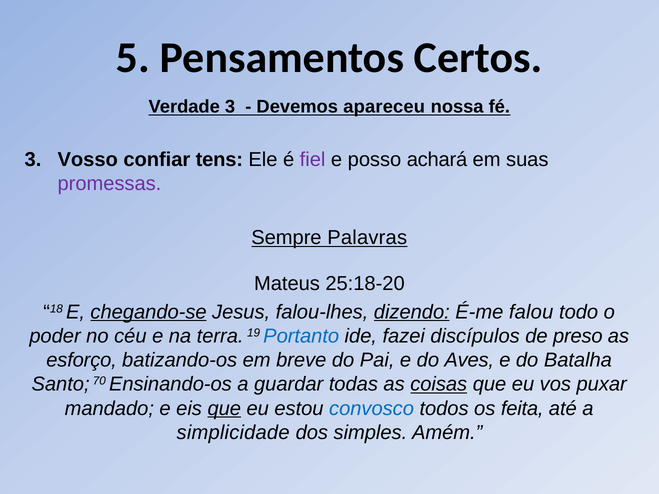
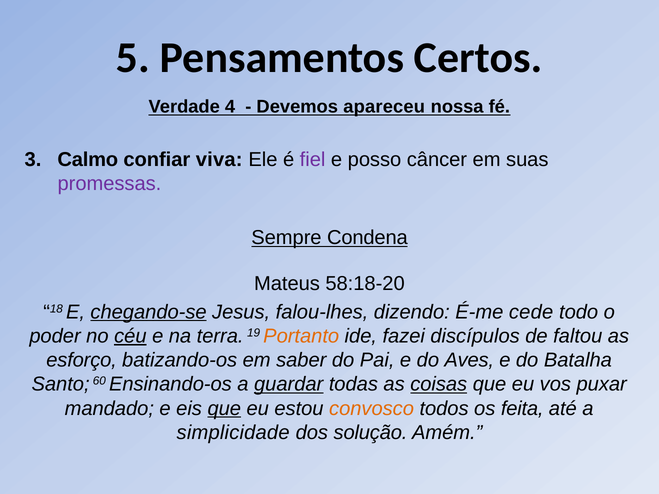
Verdade 3: 3 -> 4
Vosso: Vosso -> Calmo
tens: tens -> viva
achará: achará -> câncer
Palavras: Palavras -> Condena
25:18-20: 25:18-20 -> 58:18-20
dizendo underline: present -> none
falou: falou -> cede
céu underline: none -> present
Portanto colour: blue -> orange
preso: preso -> faltou
breve: breve -> saber
70: 70 -> 60
guardar underline: none -> present
convosco colour: blue -> orange
simples: simples -> solução
